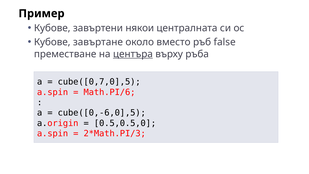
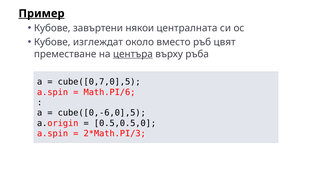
Пример underline: none -> present
завъртане: завъртане -> изглеждат
false: false -> цвят
